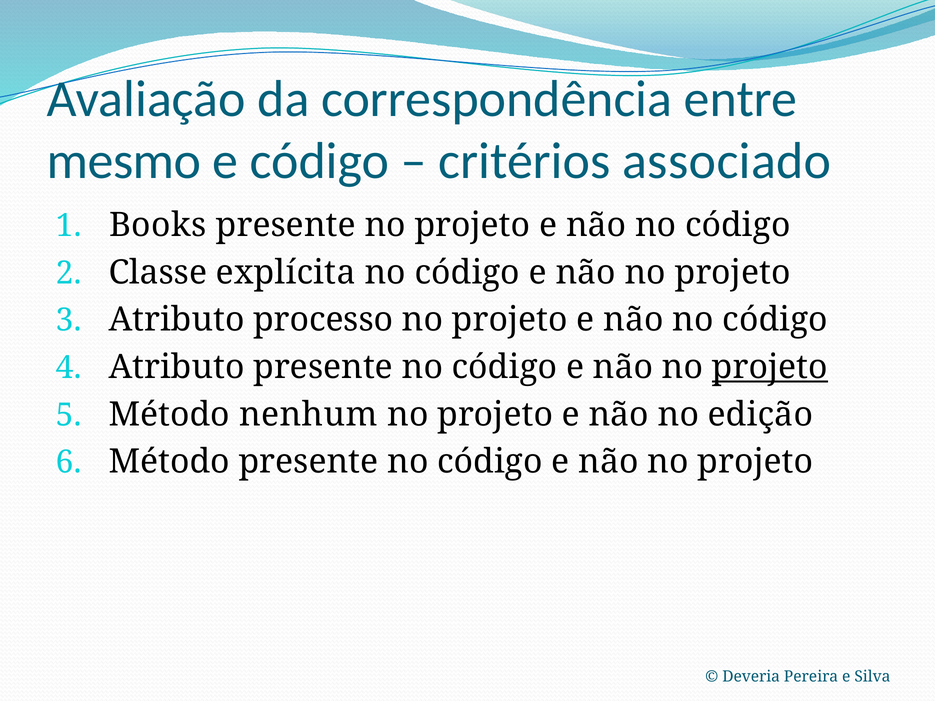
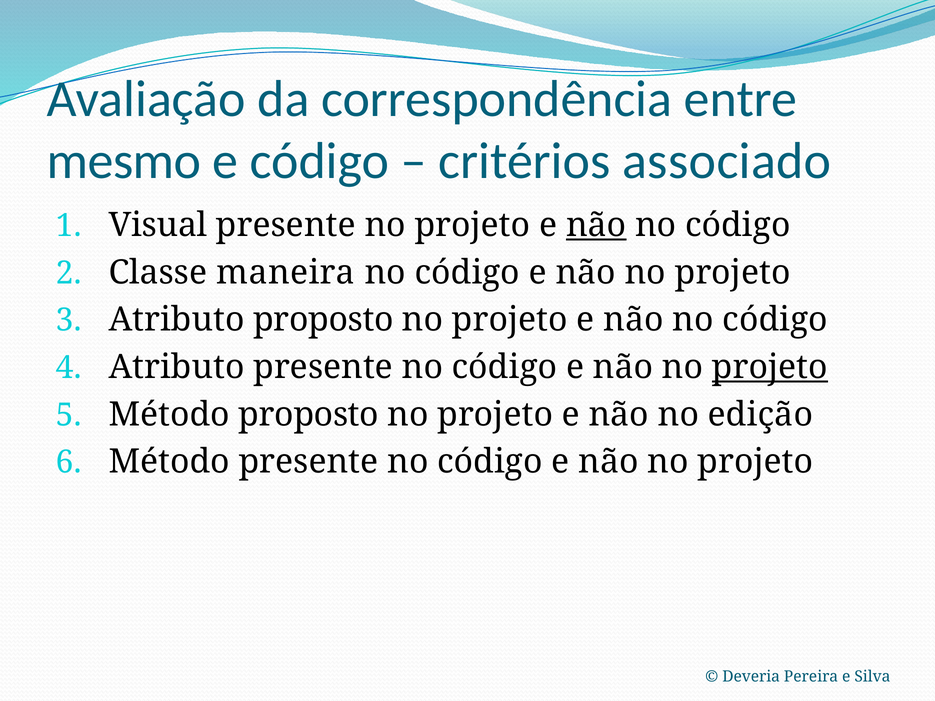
Books: Books -> Visual
não at (596, 225) underline: none -> present
explícita: explícita -> maneira
Atributo processo: processo -> proposto
Método nenhum: nenhum -> proposto
